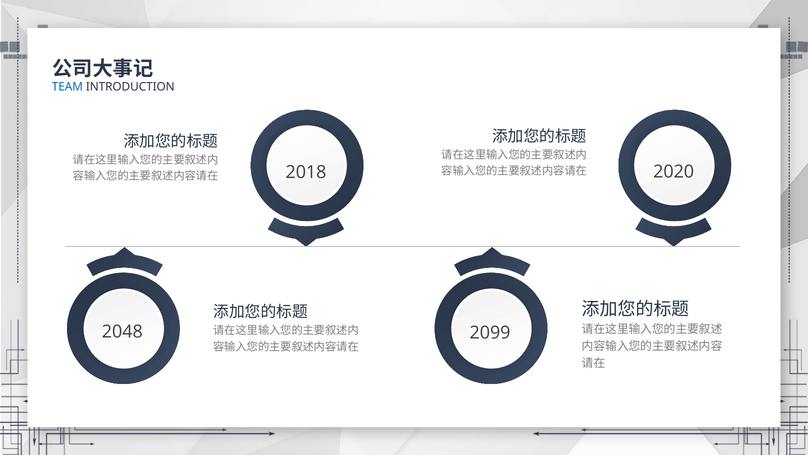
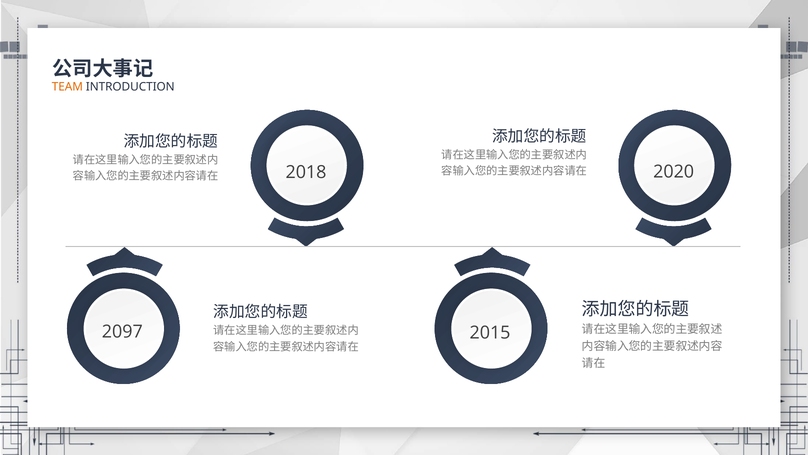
TEAM colour: blue -> orange
2048: 2048 -> 2097
2099: 2099 -> 2015
